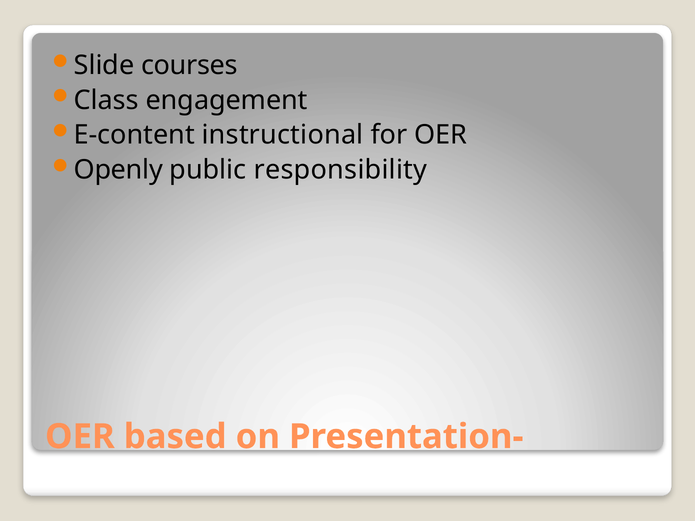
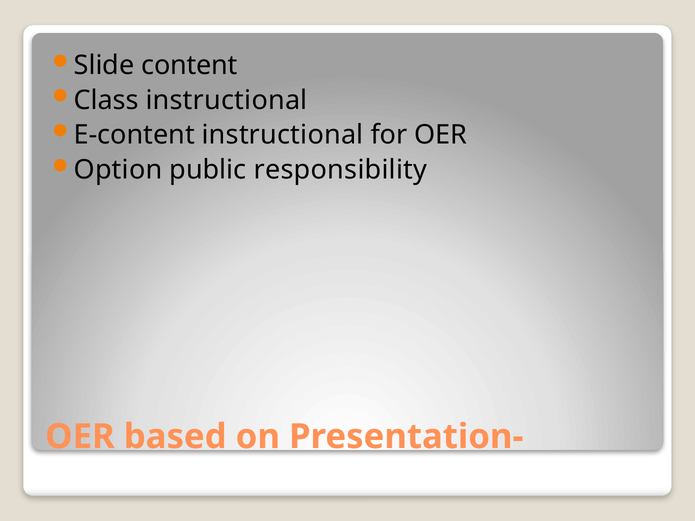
courses: courses -> content
Class engagement: engagement -> instructional
Openly: Openly -> Option
